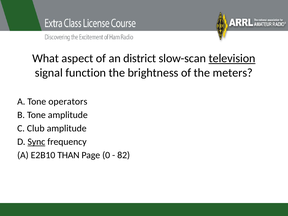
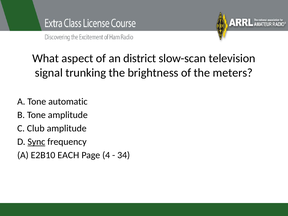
television underline: present -> none
function: function -> trunking
operators: operators -> automatic
THAN: THAN -> EACH
0: 0 -> 4
82: 82 -> 34
